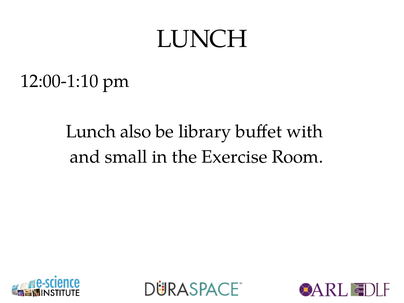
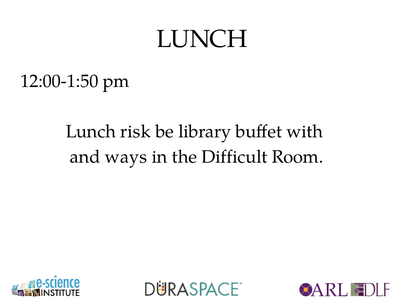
12:00-1:10: 12:00-1:10 -> 12:00-1:50
also: also -> risk
small: small -> ways
Exercise: Exercise -> Difficult
